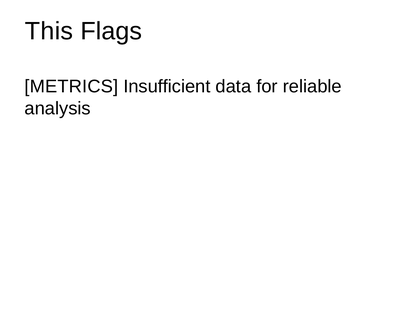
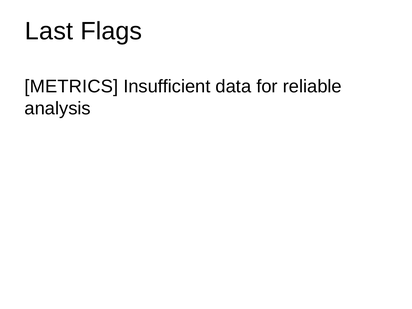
This: This -> Last
